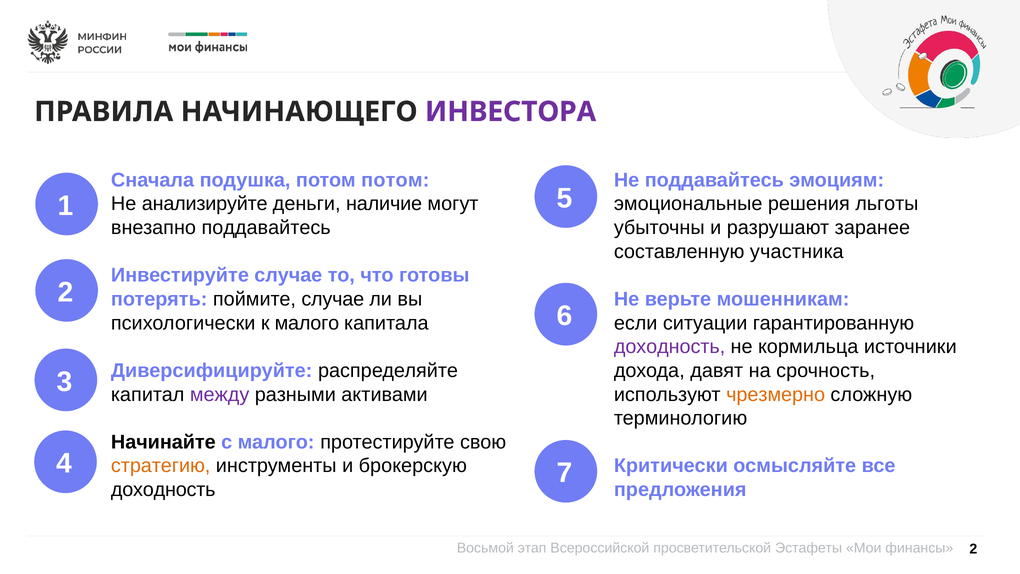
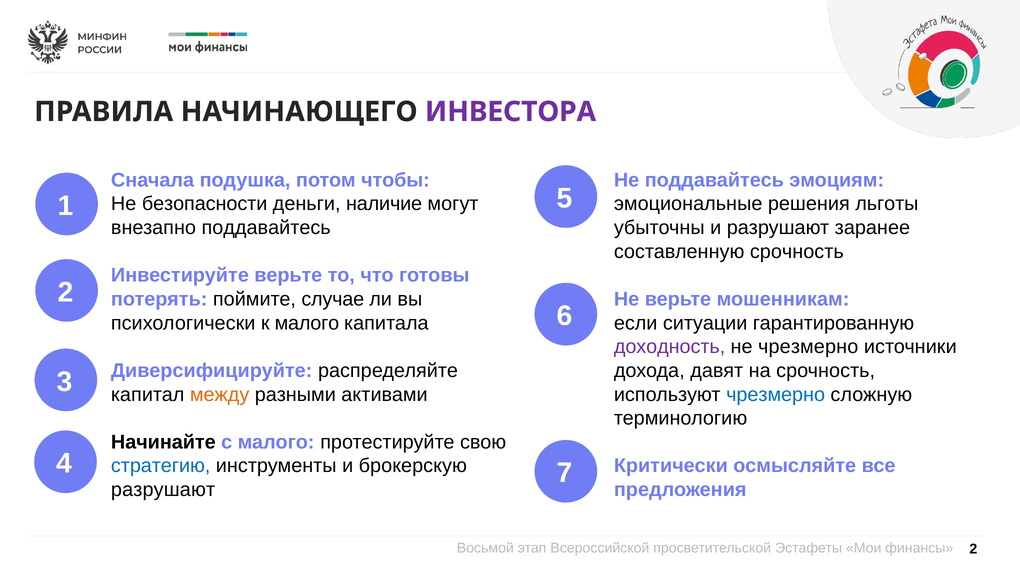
потом потом: потом -> чтобы
анализируйте: анализируйте -> безопасности
составленную участника: участника -> срочность
Инвестируйте случае: случае -> верьте
не кормильца: кормильца -> чрезмерно
между colour: purple -> orange
чрезмерно at (776, 394) colour: orange -> blue
стратегию colour: orange -> blue
доходность at (163, 490): доходность -> разрушают
